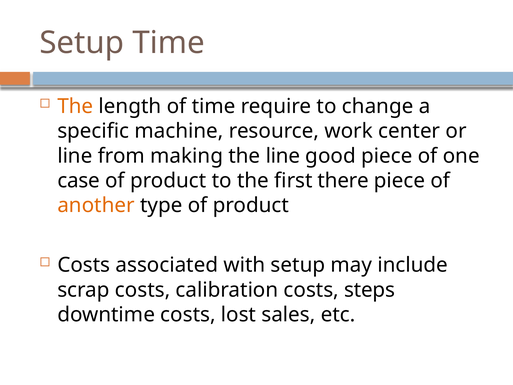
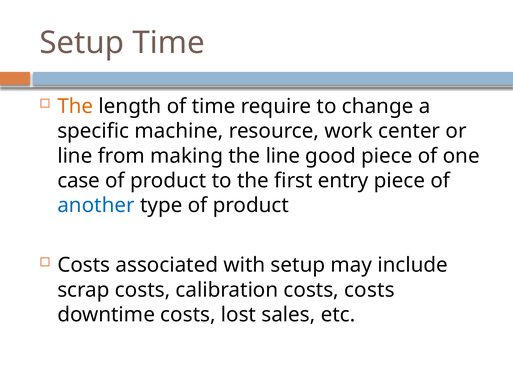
there: there -> entry
another colour: orange -> blue
costs steps: steps -> costs
